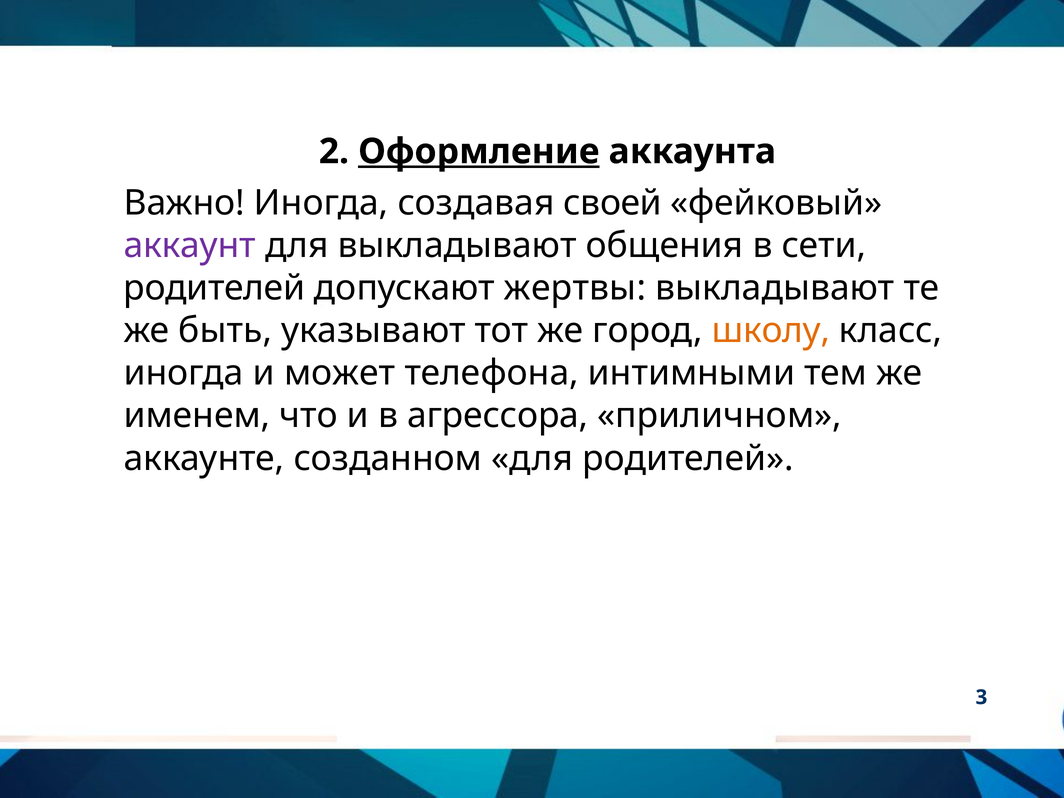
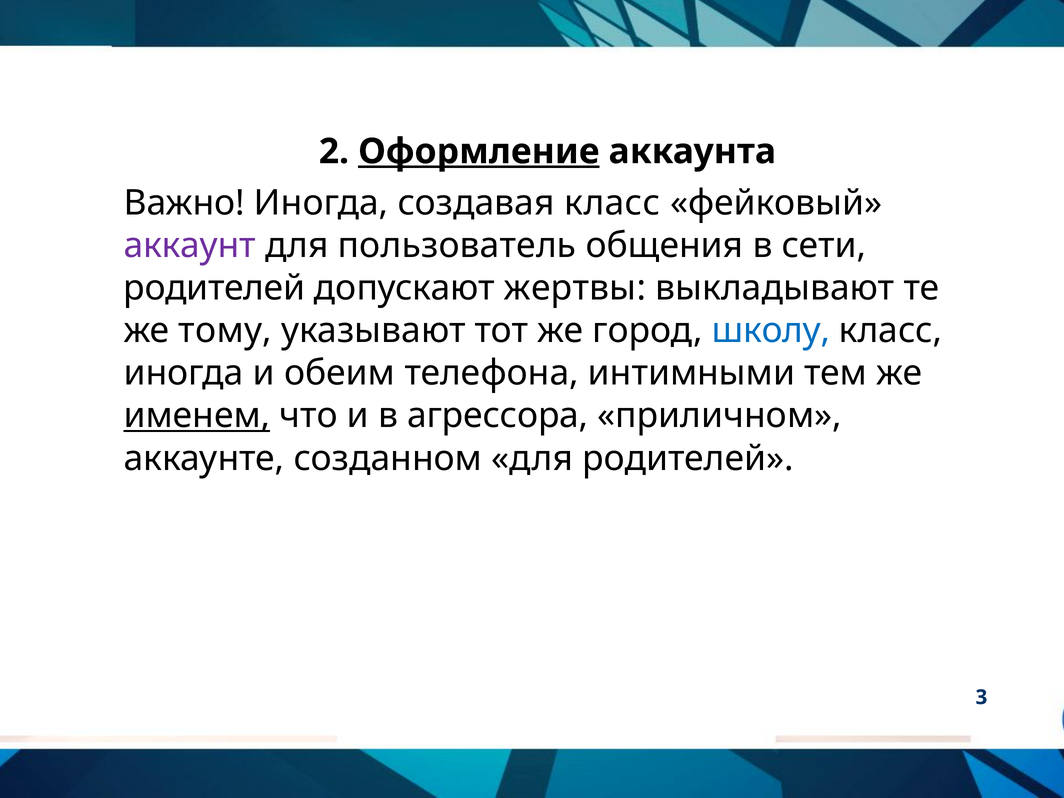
создавая своей: своей -> класс
для выкладывают: выкладывают -> пользователь
быть: быть -> тому
школу colour: orange -> blue
может: может -> обеим
именем underline: none -> present
